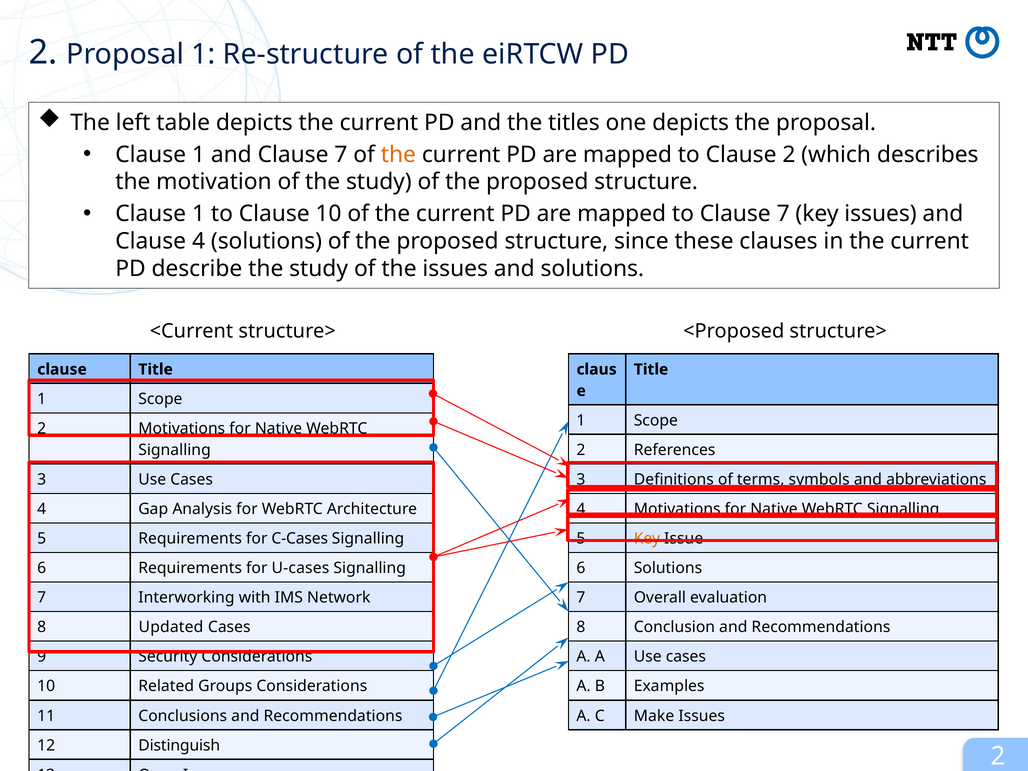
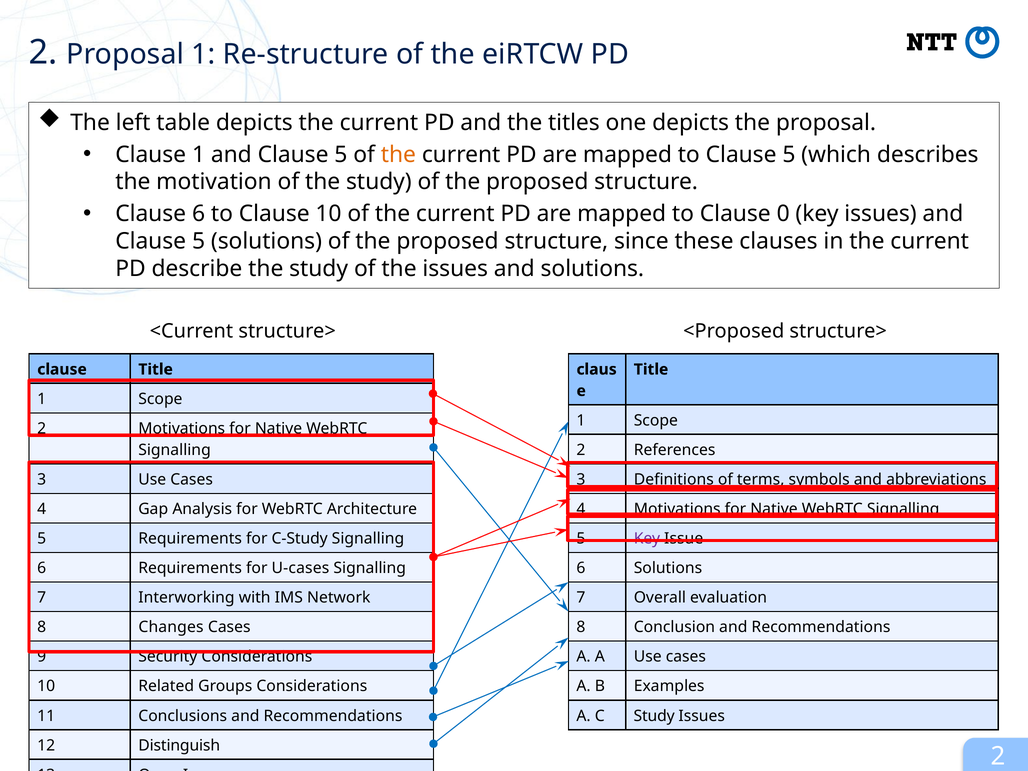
1 and Clause 7: 7 -> 5
to Clause 2: 2 -> 5
1 at (199, 214): 1 -> 6
to Clause 7: 7 -> 0
4 at (199, 241): 4 -> 5
C-Cases: C-Cases -> C-Study
Key at (647, 539) colour: orange -> purple
Updated: Updated -> Changes
C Make: Make -> Study
